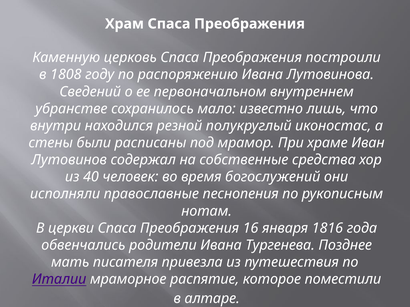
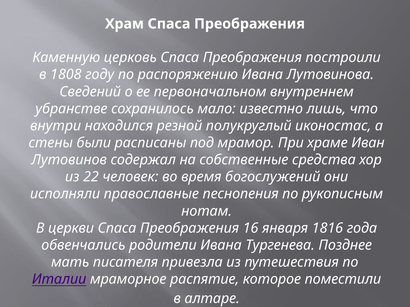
40: 40 -> 22
